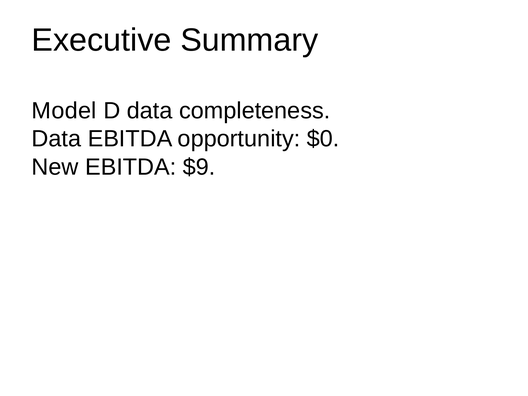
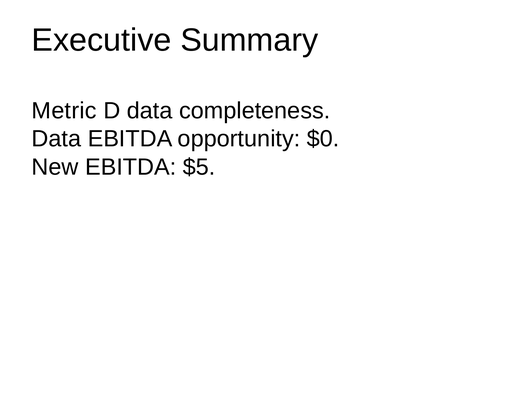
Model: Model -> Metric
$9: $9 -> $5
